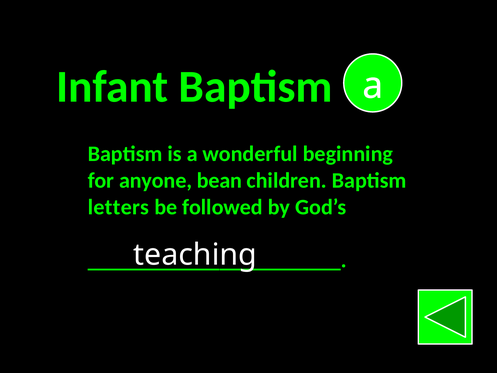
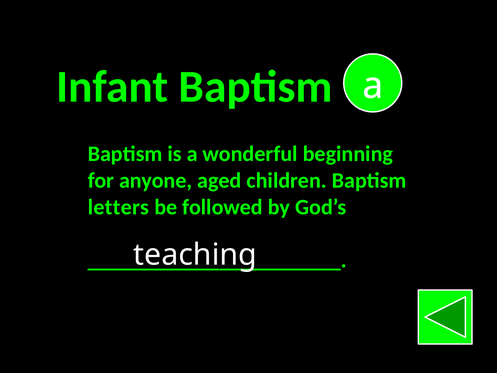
bean: bean -> aged
